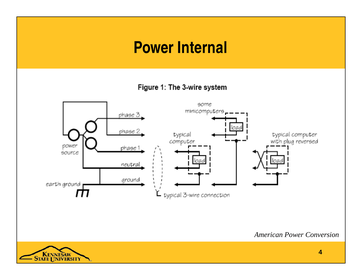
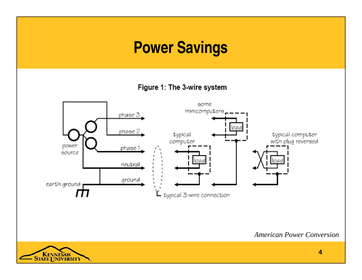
Internal: Internal -> Savings
